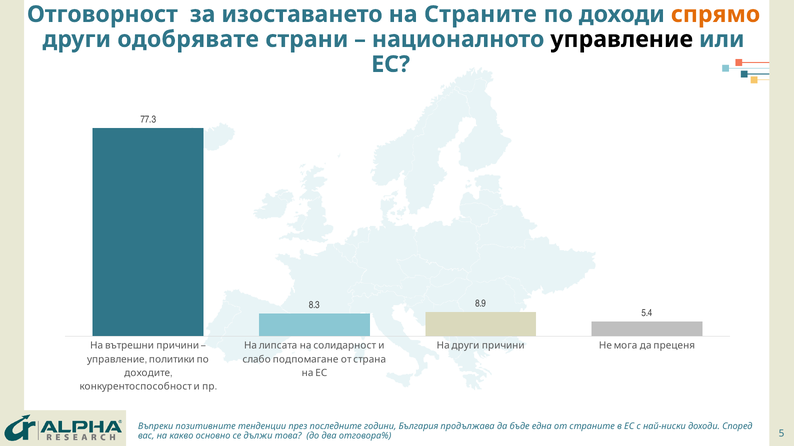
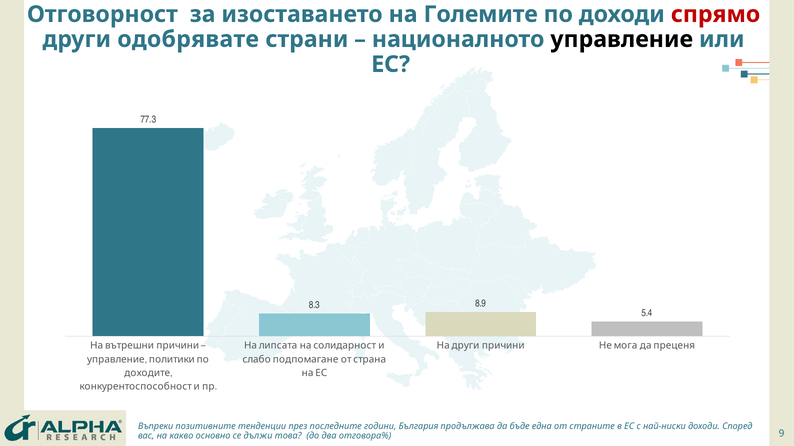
на Страните: Страните -> Големите
спрямо colour: orange -> red
5: 5 -> 9
